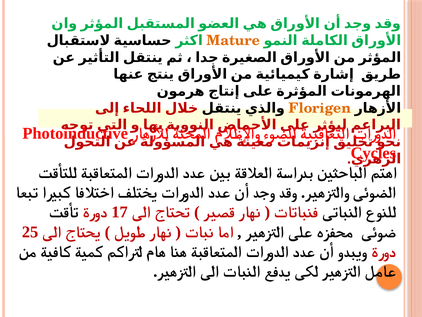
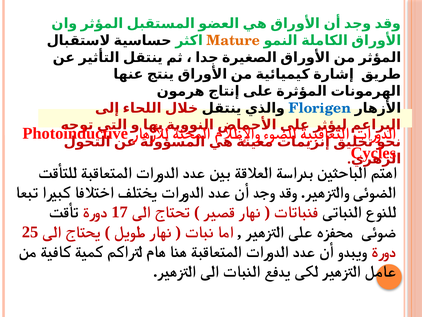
Florigen colour: orange -> blue
